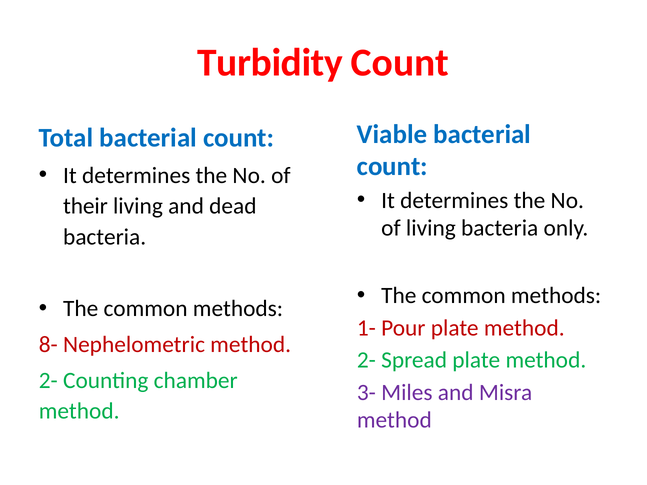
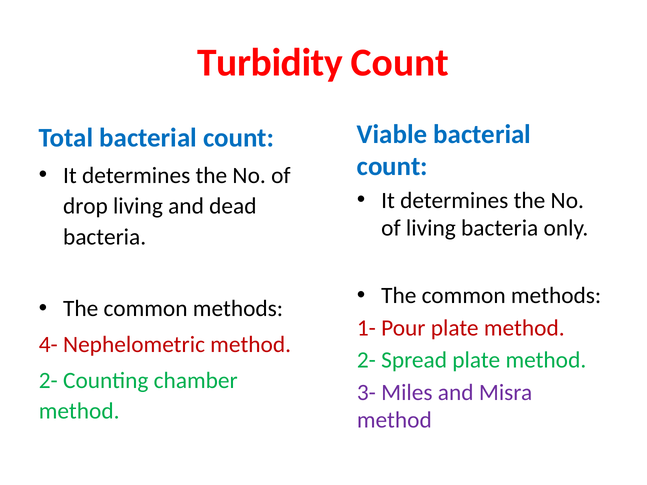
their: their -> drop
8-: 8- -> 4-
